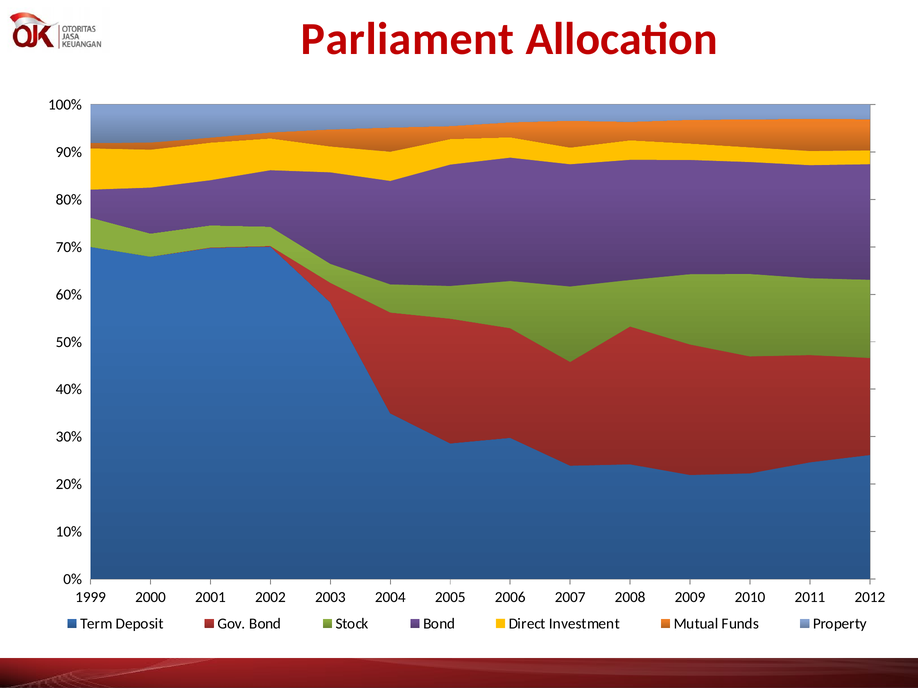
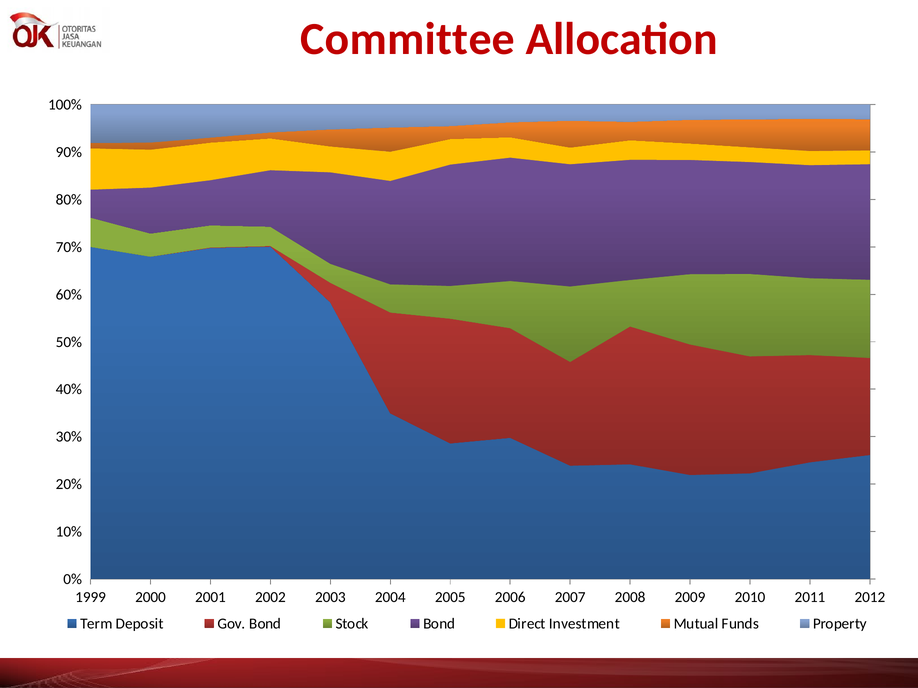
Parliament: Parliament -> Committee
